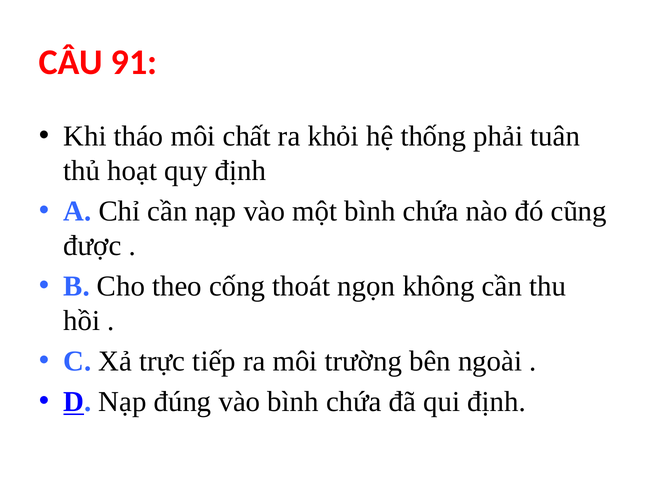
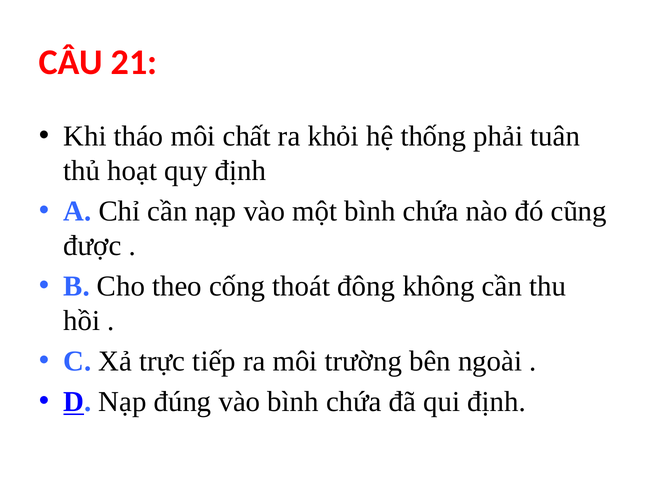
91: 91 -> 21
ngọn: ngọn -> đông
